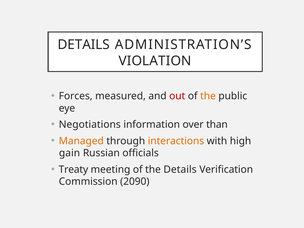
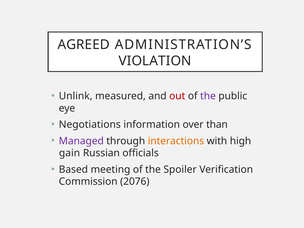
DETAILS at (84, 45): DETAILS -> AGREED
Forces: Forces -> Unlink
the at (208, 96) colour: orange -> purple
Managed colour: orange -> purple
Treaty: Treaty -> Based
the Details: Details -> Spoiler
2090: 2090 -> 2076
